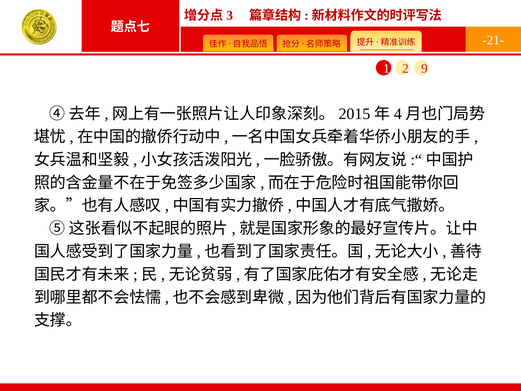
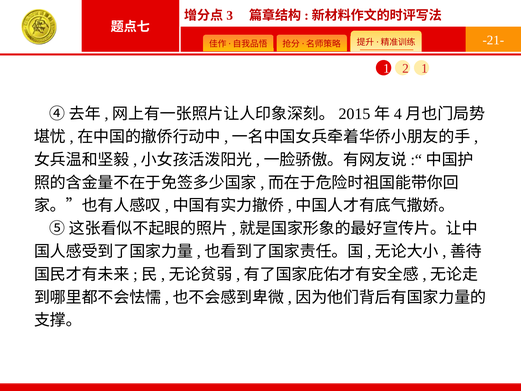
2 9: 9 -> 1
